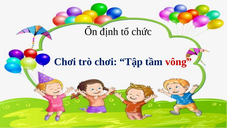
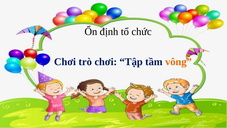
vông colour: red -> orange
